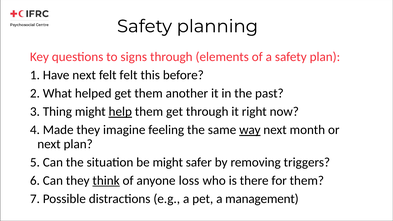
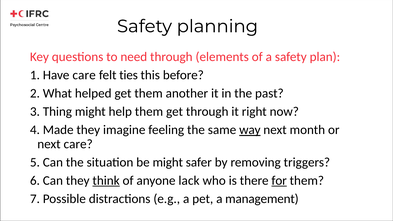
signs: signs -> need
Have next: next -> care
felt felt: felt -> ties
help underline: present -> none
next plan: plan -> care
loss: loss -> lack
for underline: none -> present
